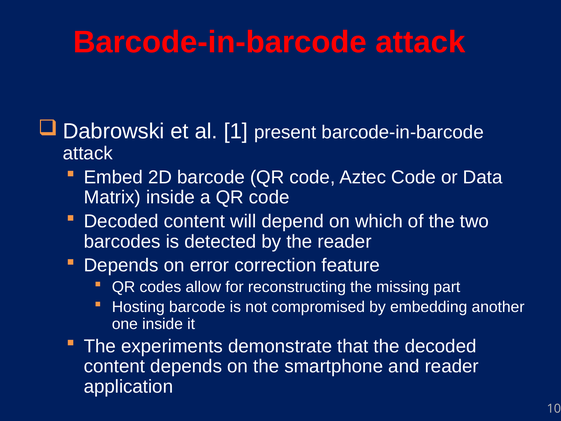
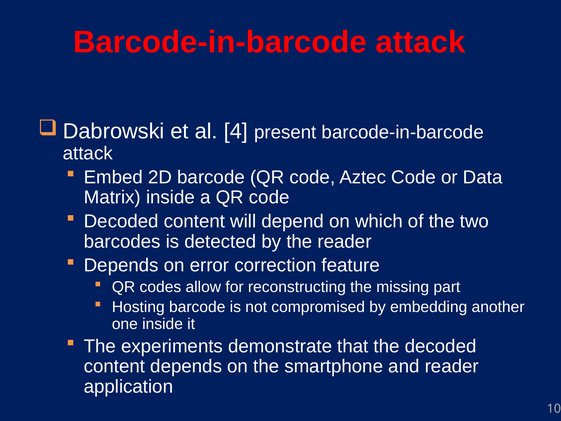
1: 1 -> 4
